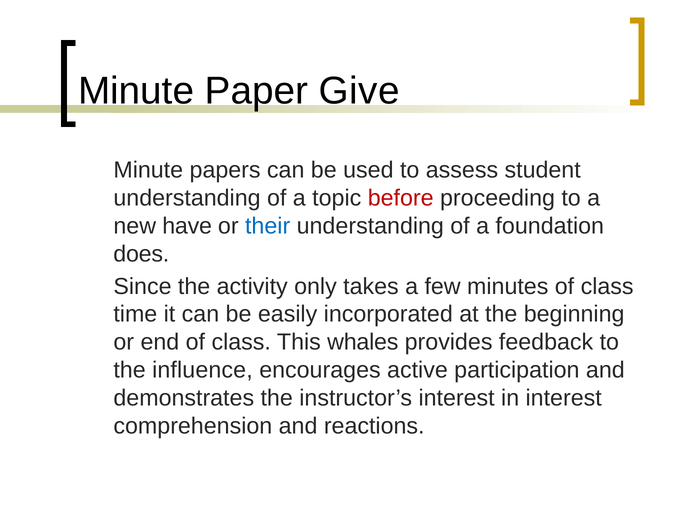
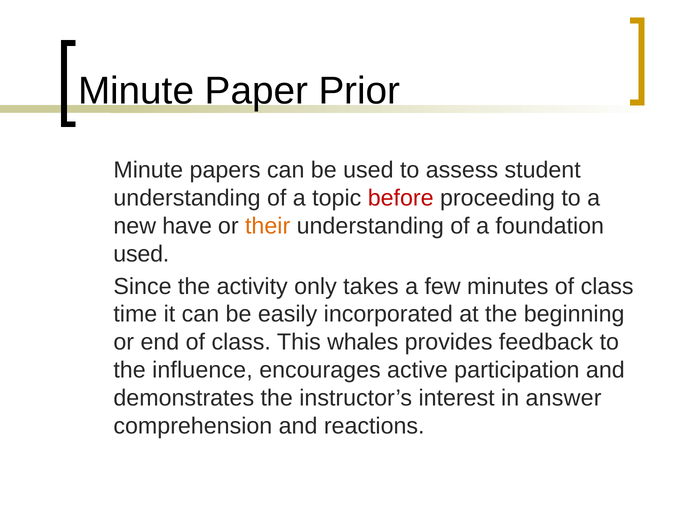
Give: Give -> Prior
their colour: blue -> orange
does at (141, 254): does -> used
in interest: interest -> answer
